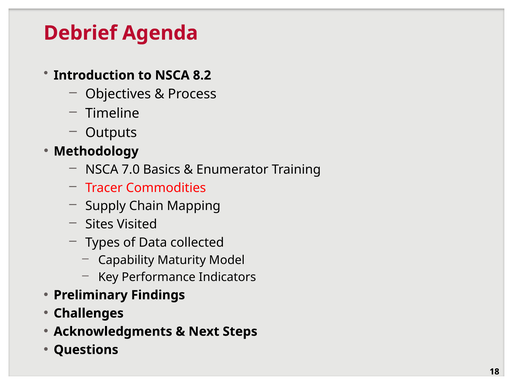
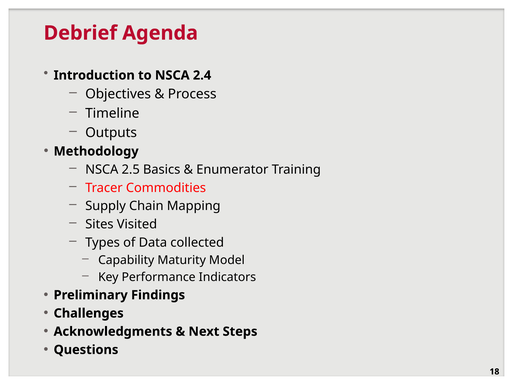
8.2: 8.2 -> 2.4
7.0: 7.0 -> 2.5
